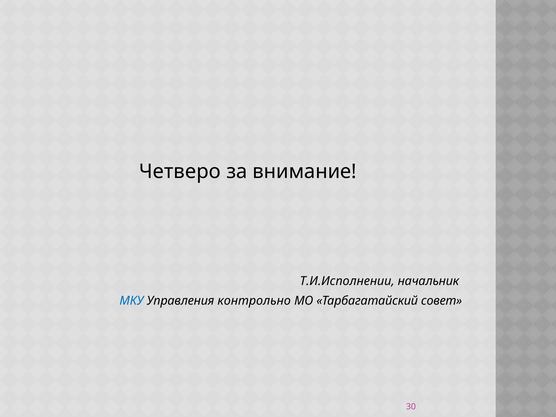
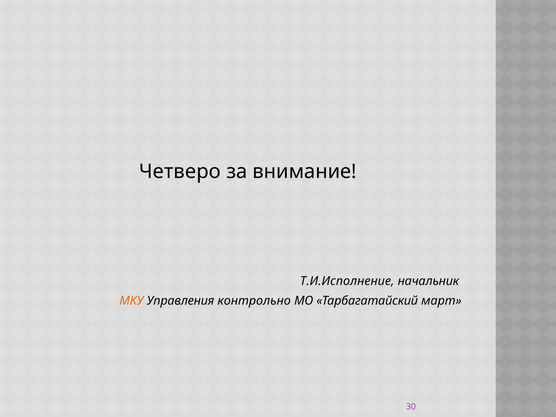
Т.И.Исполнении: Т.И.Исполнении -> Т.И.Исполнение
МКУ colour: blue -> orange
совет: совет -> март
